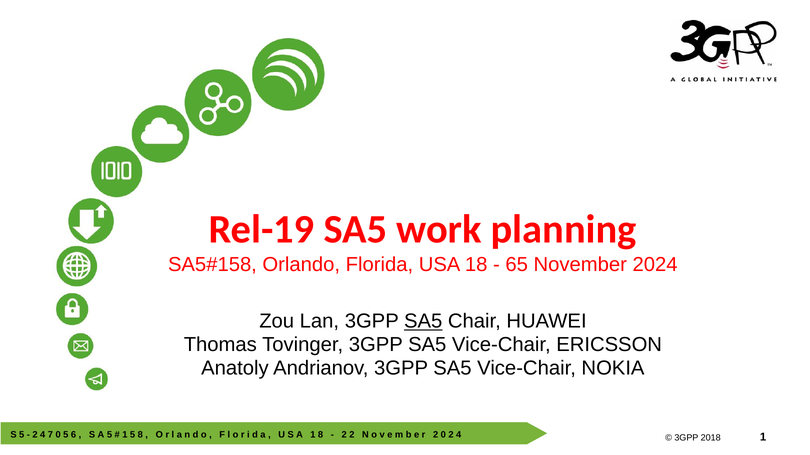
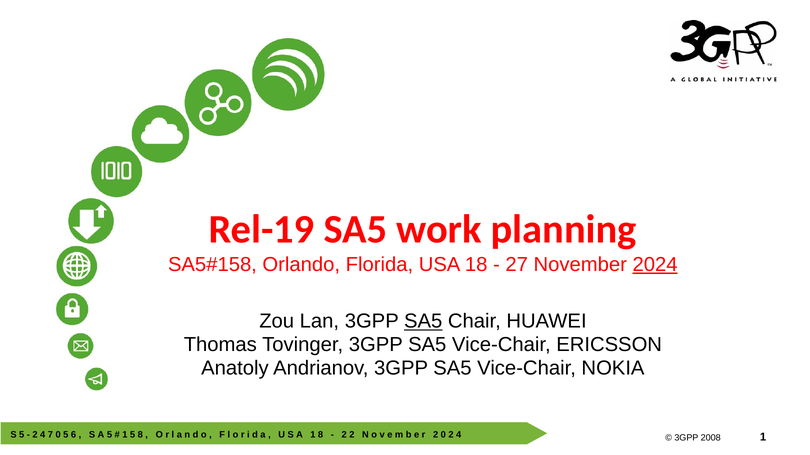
65: 65 -> 27
2024 underline: none -> present
2018: 2018 -> 2008
